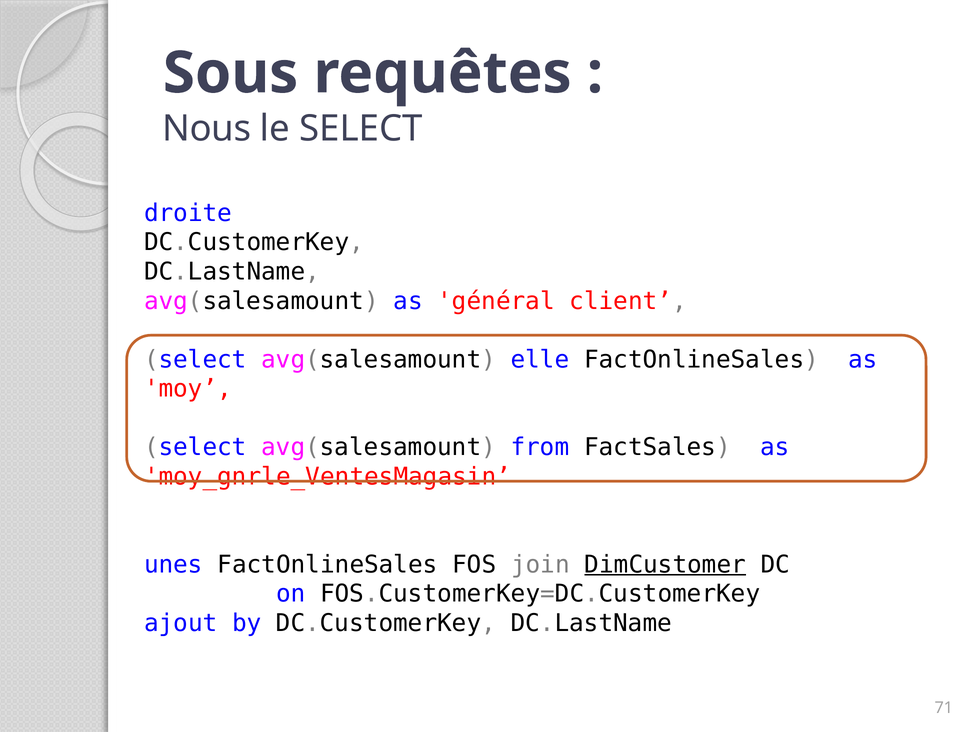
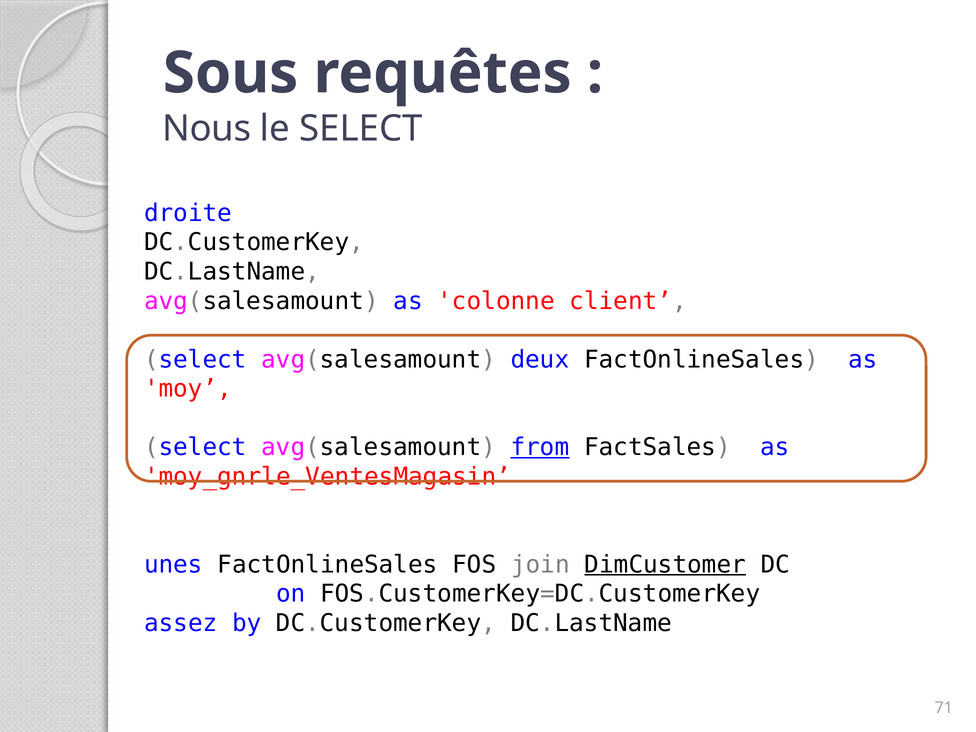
général: général -> colonne
elle: elle -> deux
from underline: none -> present
ajout: ajout -> assez
